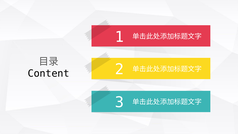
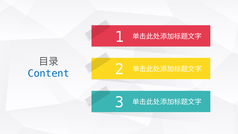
Content colour: black -> blue
